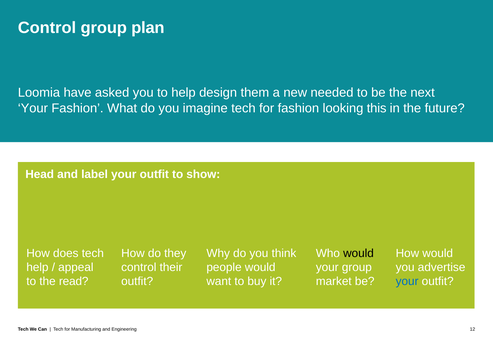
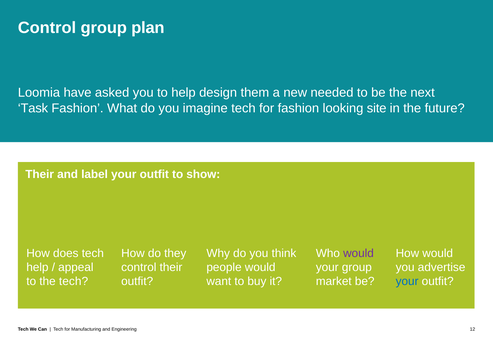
Your at (33, 108): Your -> Task
this: this -> site
Head at (40, 175): Head -> Their
would at (359, 254) colour: black -> purple
the read: read -> tech
